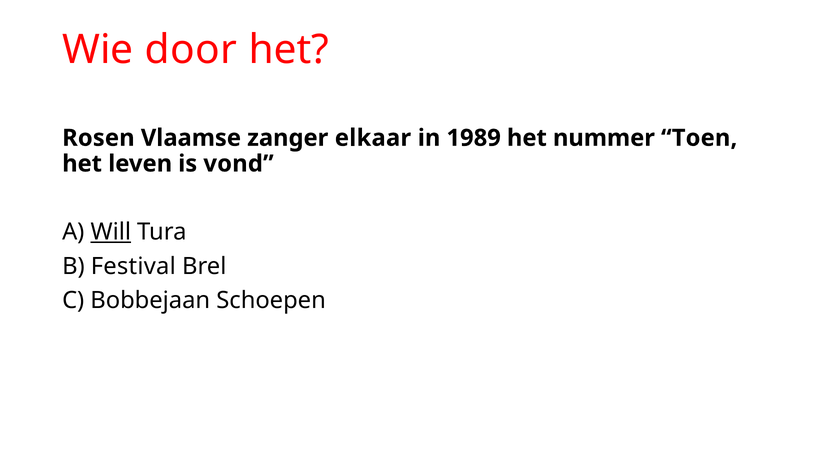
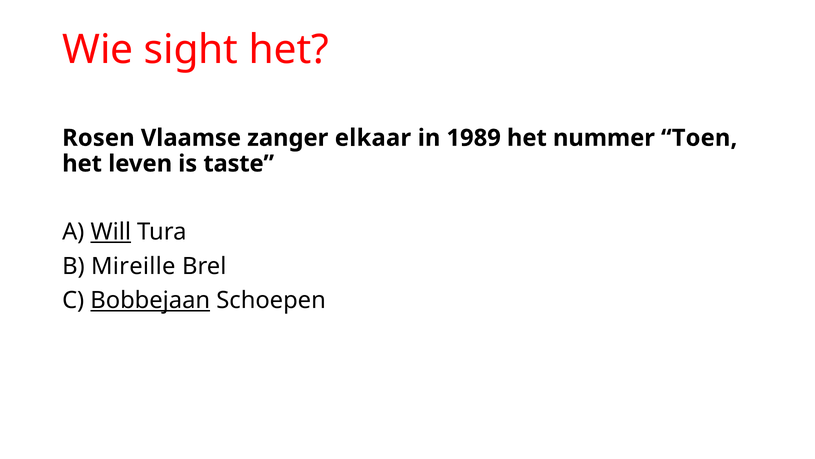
door: door -> sight
vond: vond -> taste
Festival: Festival -> Mireille
Bobbejaan underline: none -> present
